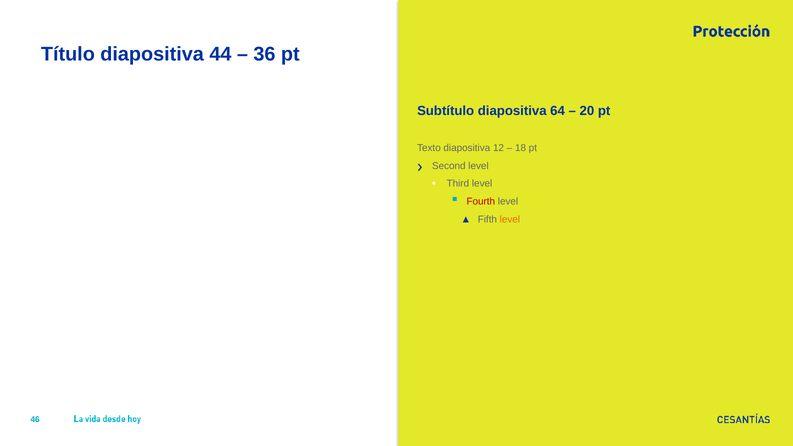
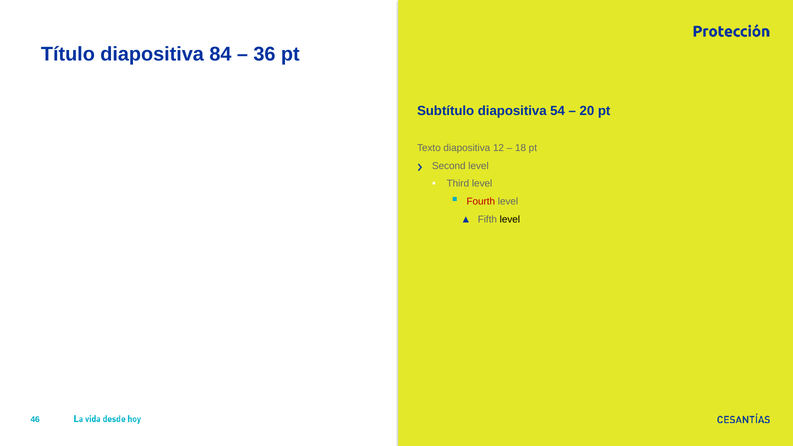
44: 44 -> 84
64: 64 -> 54
level at (510, 220) colour: orange -> black
